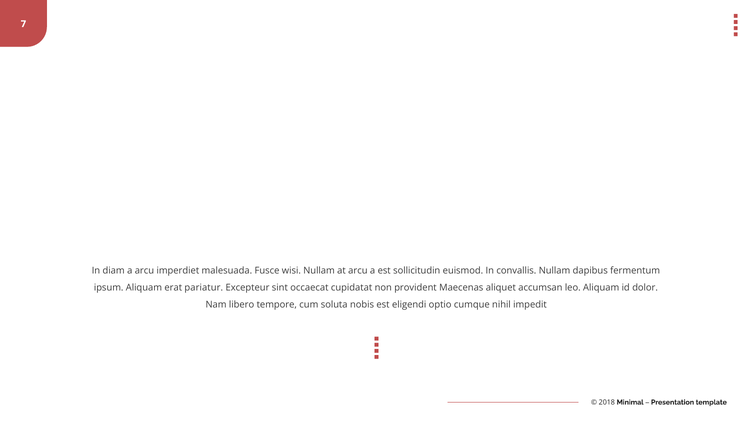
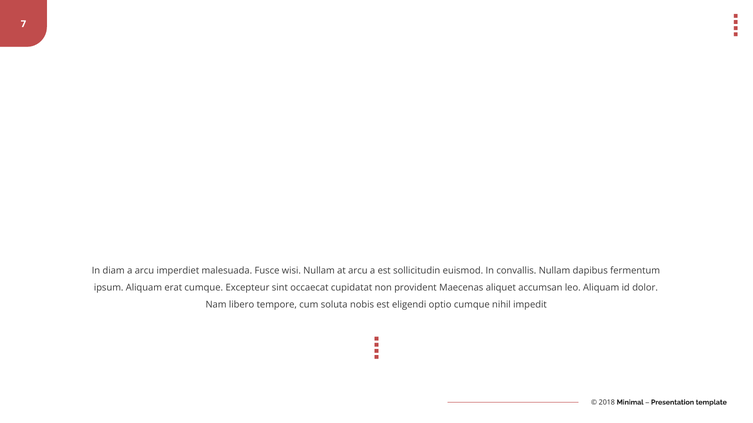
erat pariatur: pariatur -> cumque
